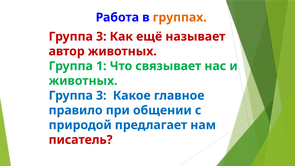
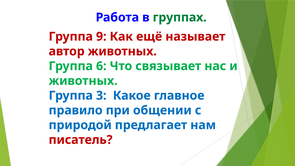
группах colour: orange -> green
3 at (101, 37): 3 -> 9
1: 1 -> 6
